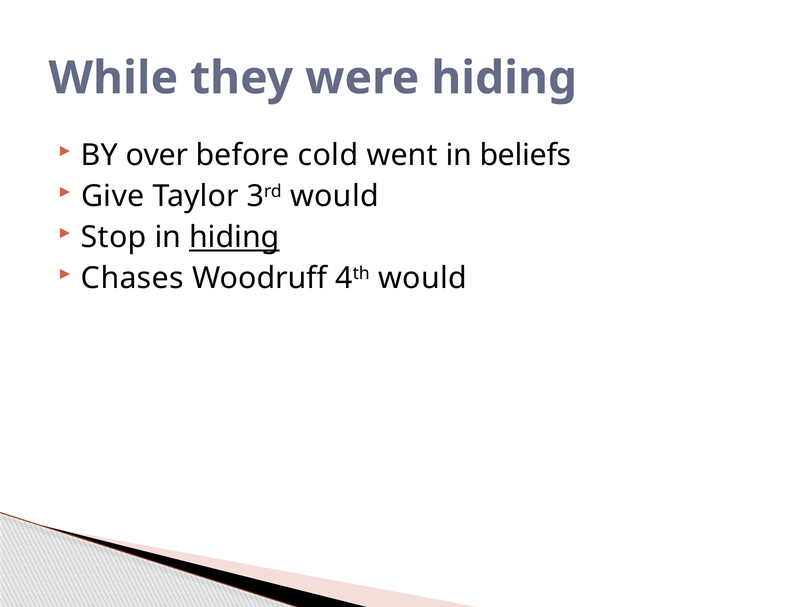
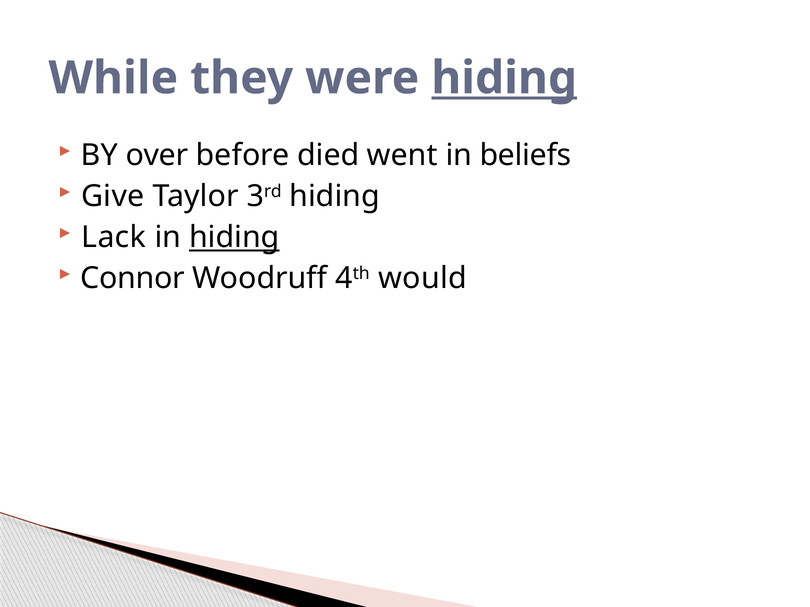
hiding at (504, 78) underline: none -> present
cold: cold -> died
3rd would: would -> hiding
Stop: Stop -> Lack
Chases: Chases -> Connor
